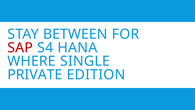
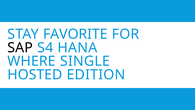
BETWEEN: BETWEEN -> FAVORITE
SAP colour: red -> black
PRIVATE: PRIVATE -> HOSTED
